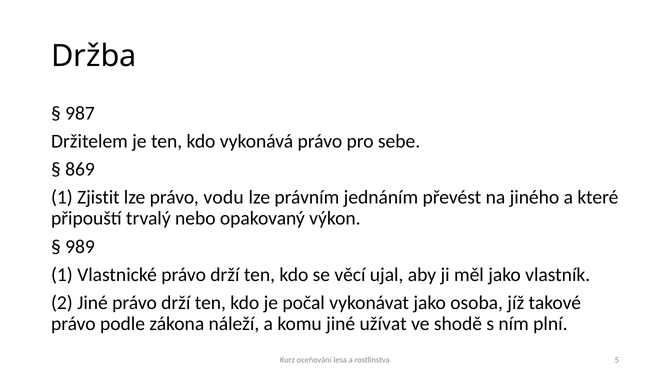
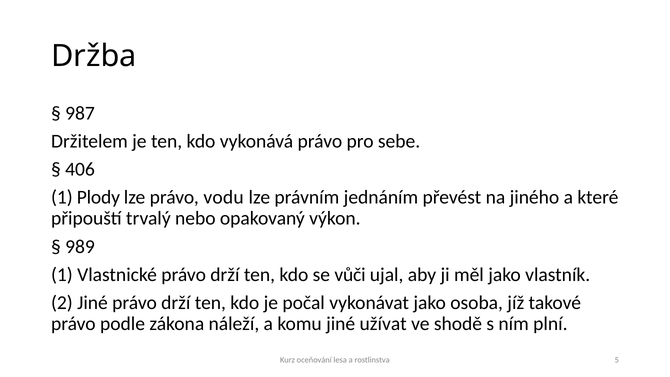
869: 869 -> 406
Zjistit: Zjistit -> Plody
věcí: věcí -> vůči
